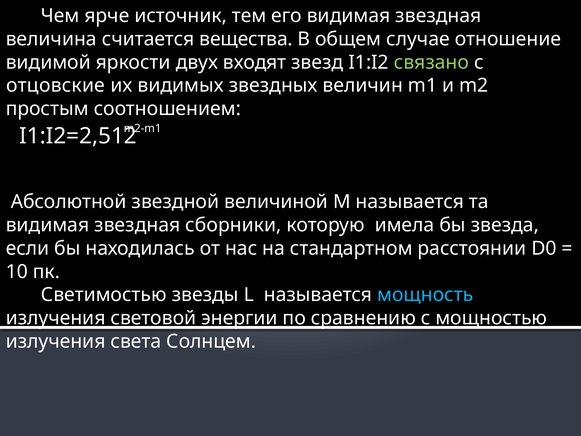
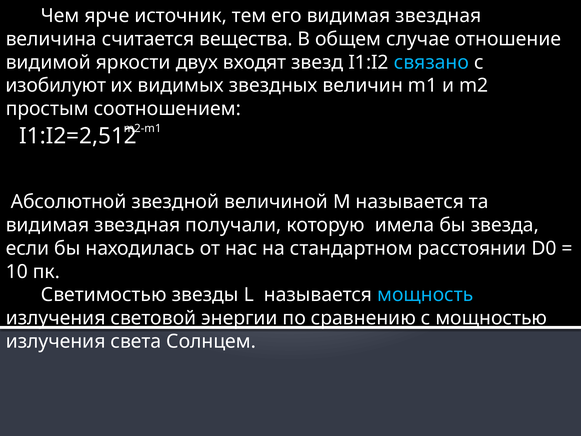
связано colour: light green -> light blue
отцовские: отцовские -> изобилуют
сборники: сборники -> получали
